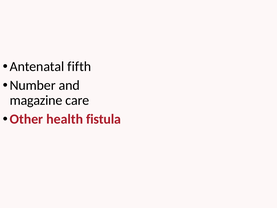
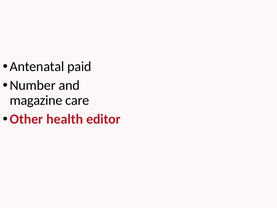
fifth: fifth -> paid
fistula: fistula -> editor
